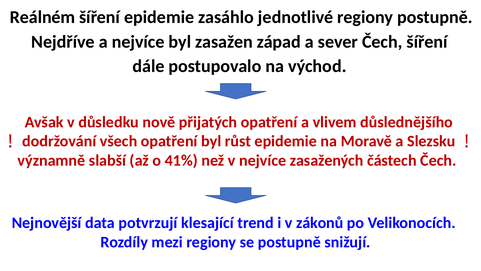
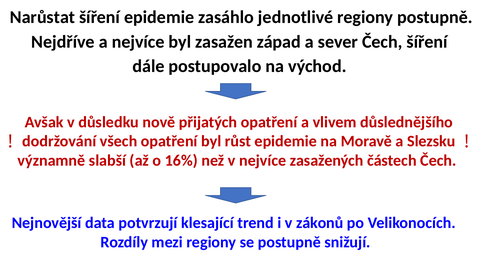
Reálném: Reálném -> Narůstat
41%: 41% -> 16%
